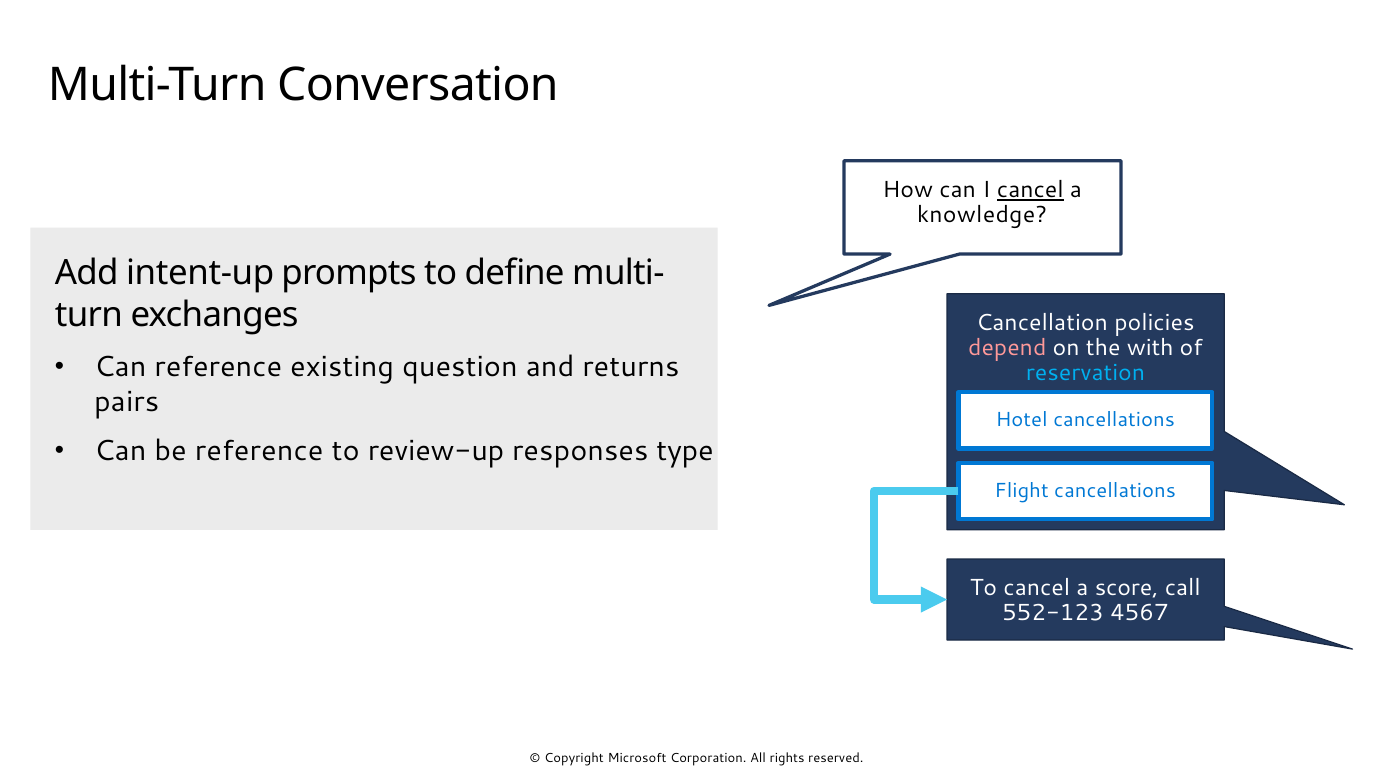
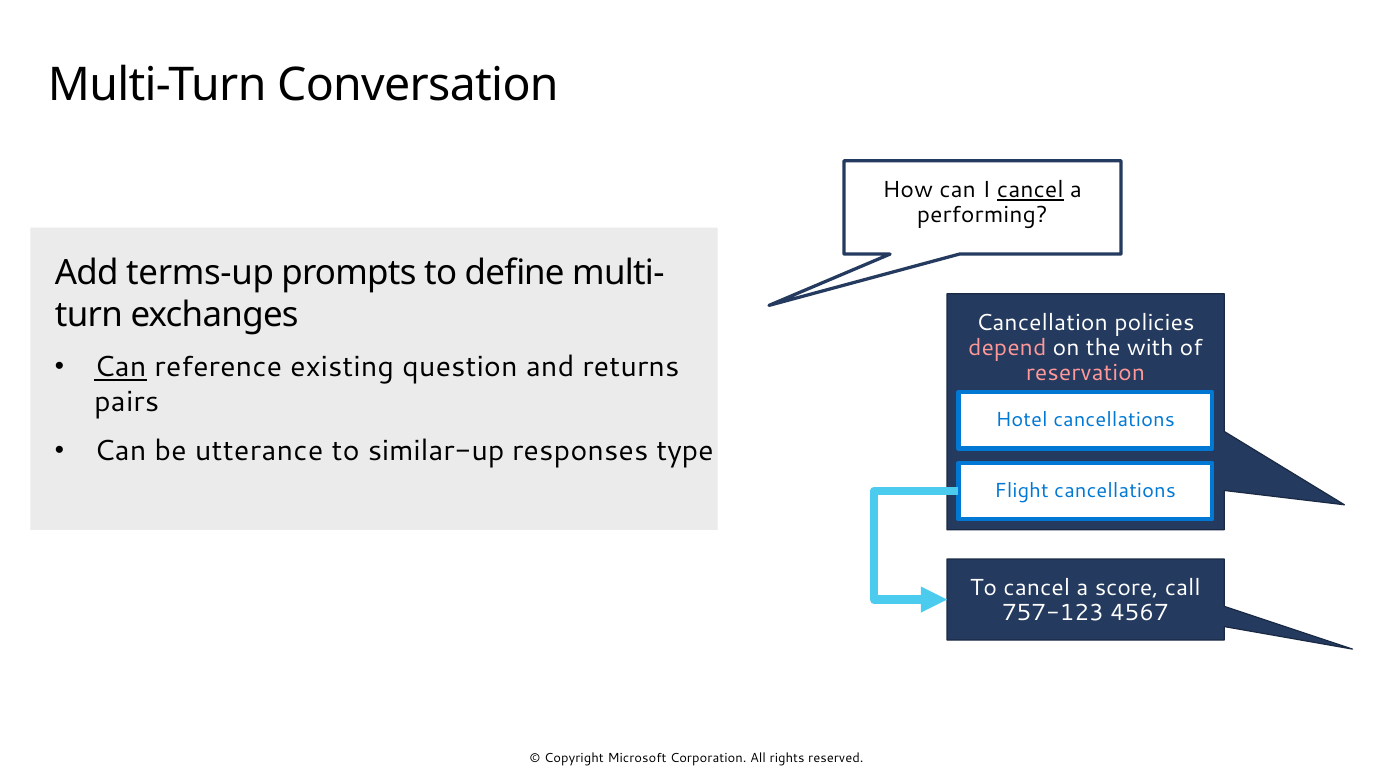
knowledge: knowledge -> performing
intent-up: intent-up -> terms-up
Can at (120, 367) underline: none -> present
reservation colour: light blue -> pink
be reference: reference -> utterance
review-up: review-up -> similar-up
552-123: 552-123 -> 757-123
